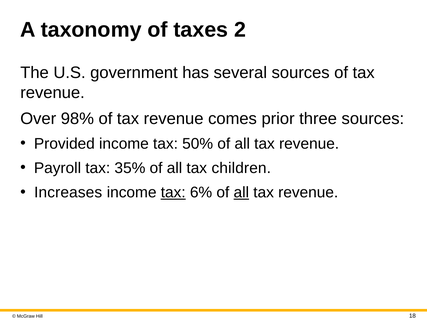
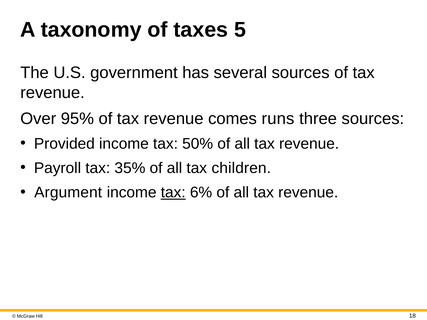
2: 2 -> 5
98%: 98% -> 95%
prior: prior -> runs
Increases: Increases -> Argument
all at (241, 193) underline: present -> none
